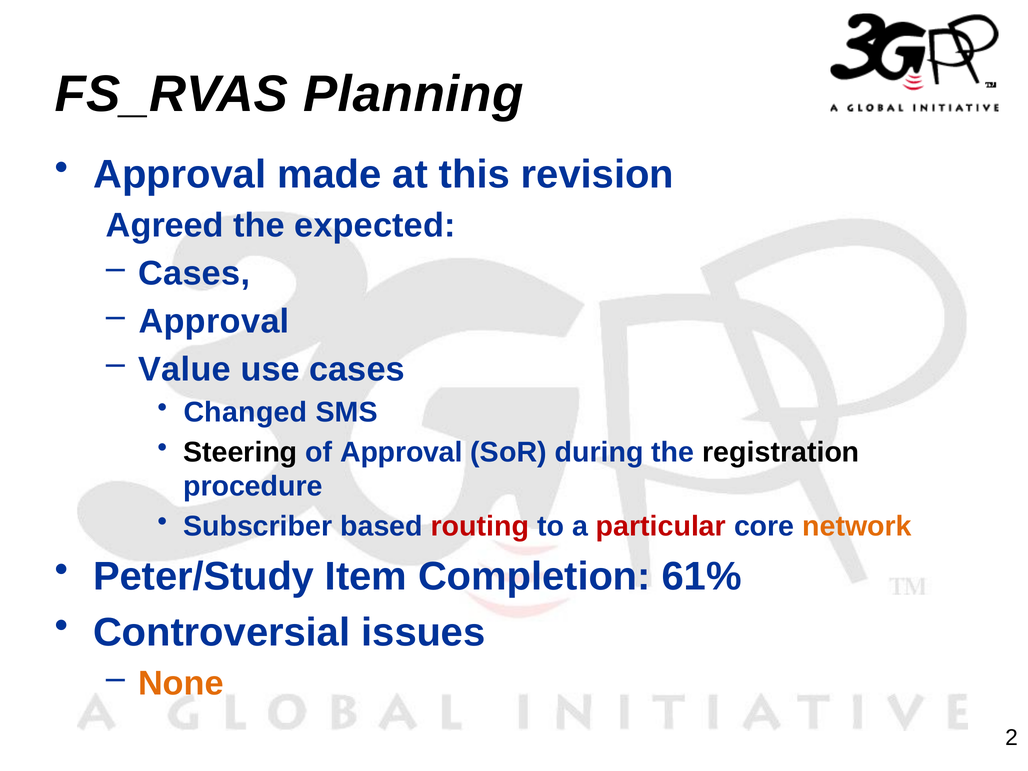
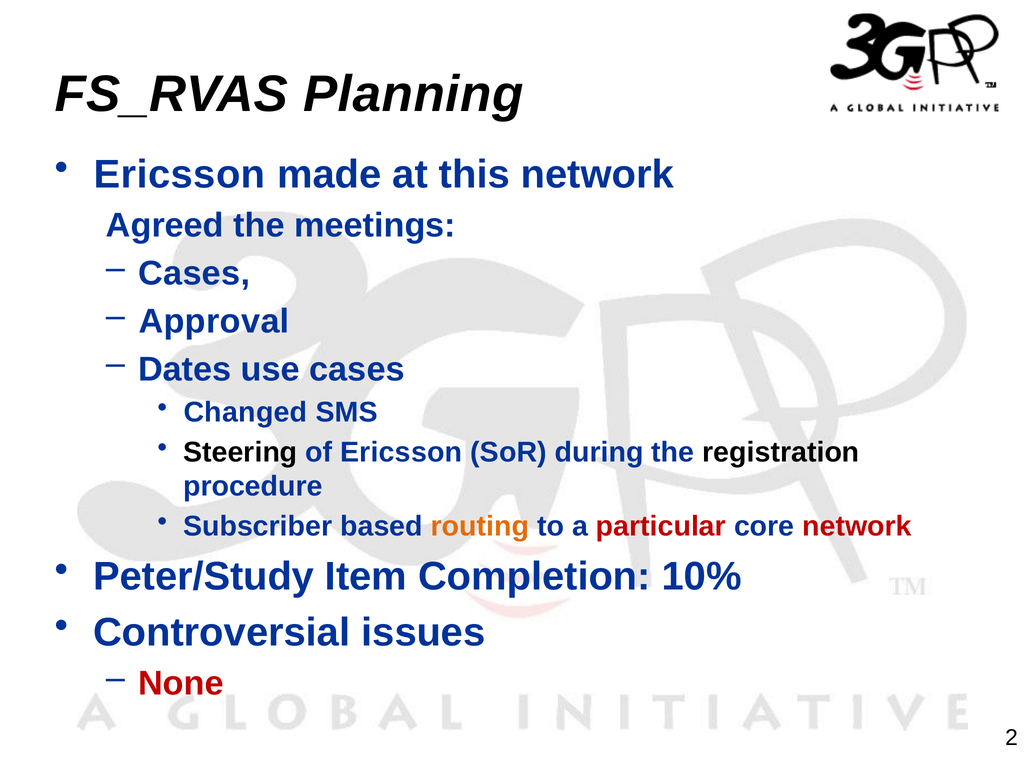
Approval at (180, 174): Approval -> Ericsson
this revision: revision -> network
expected: expected -> meetings
Value: Value -> Dates
of Approval: Approval -> Ericsson
routing colour: red -> orange
network at (857, 527) colour: orange -> red
61%: 61% -> 10%
None colour: orange -> red
